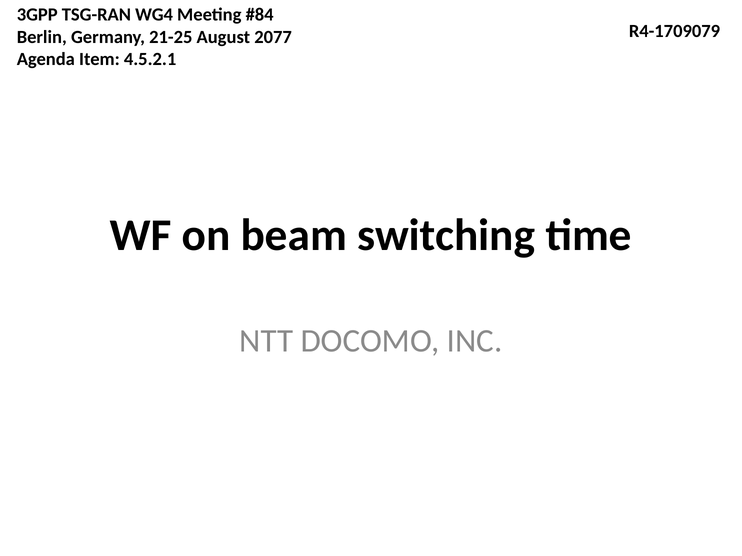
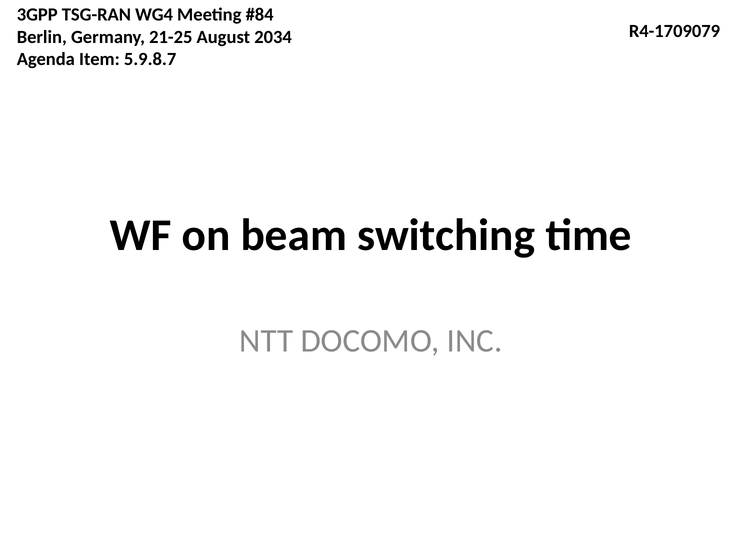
2077: 2077 -> 2034
4.5.2.1: 4.5.2.1 -> 5.9.8.7
